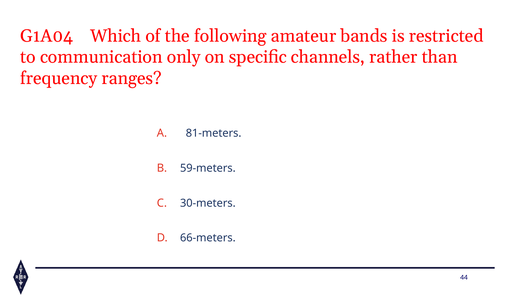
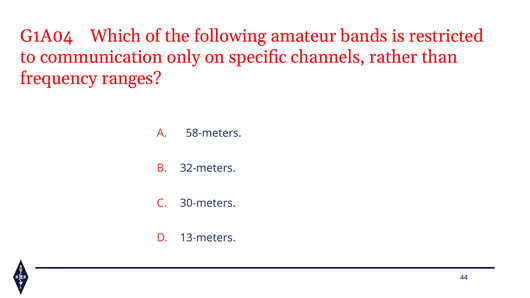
81-meters: 81-meters -> 58-meters
59-meters: 59-meters -> 32-meters
66-meters: 66-meters -> 13-meters
